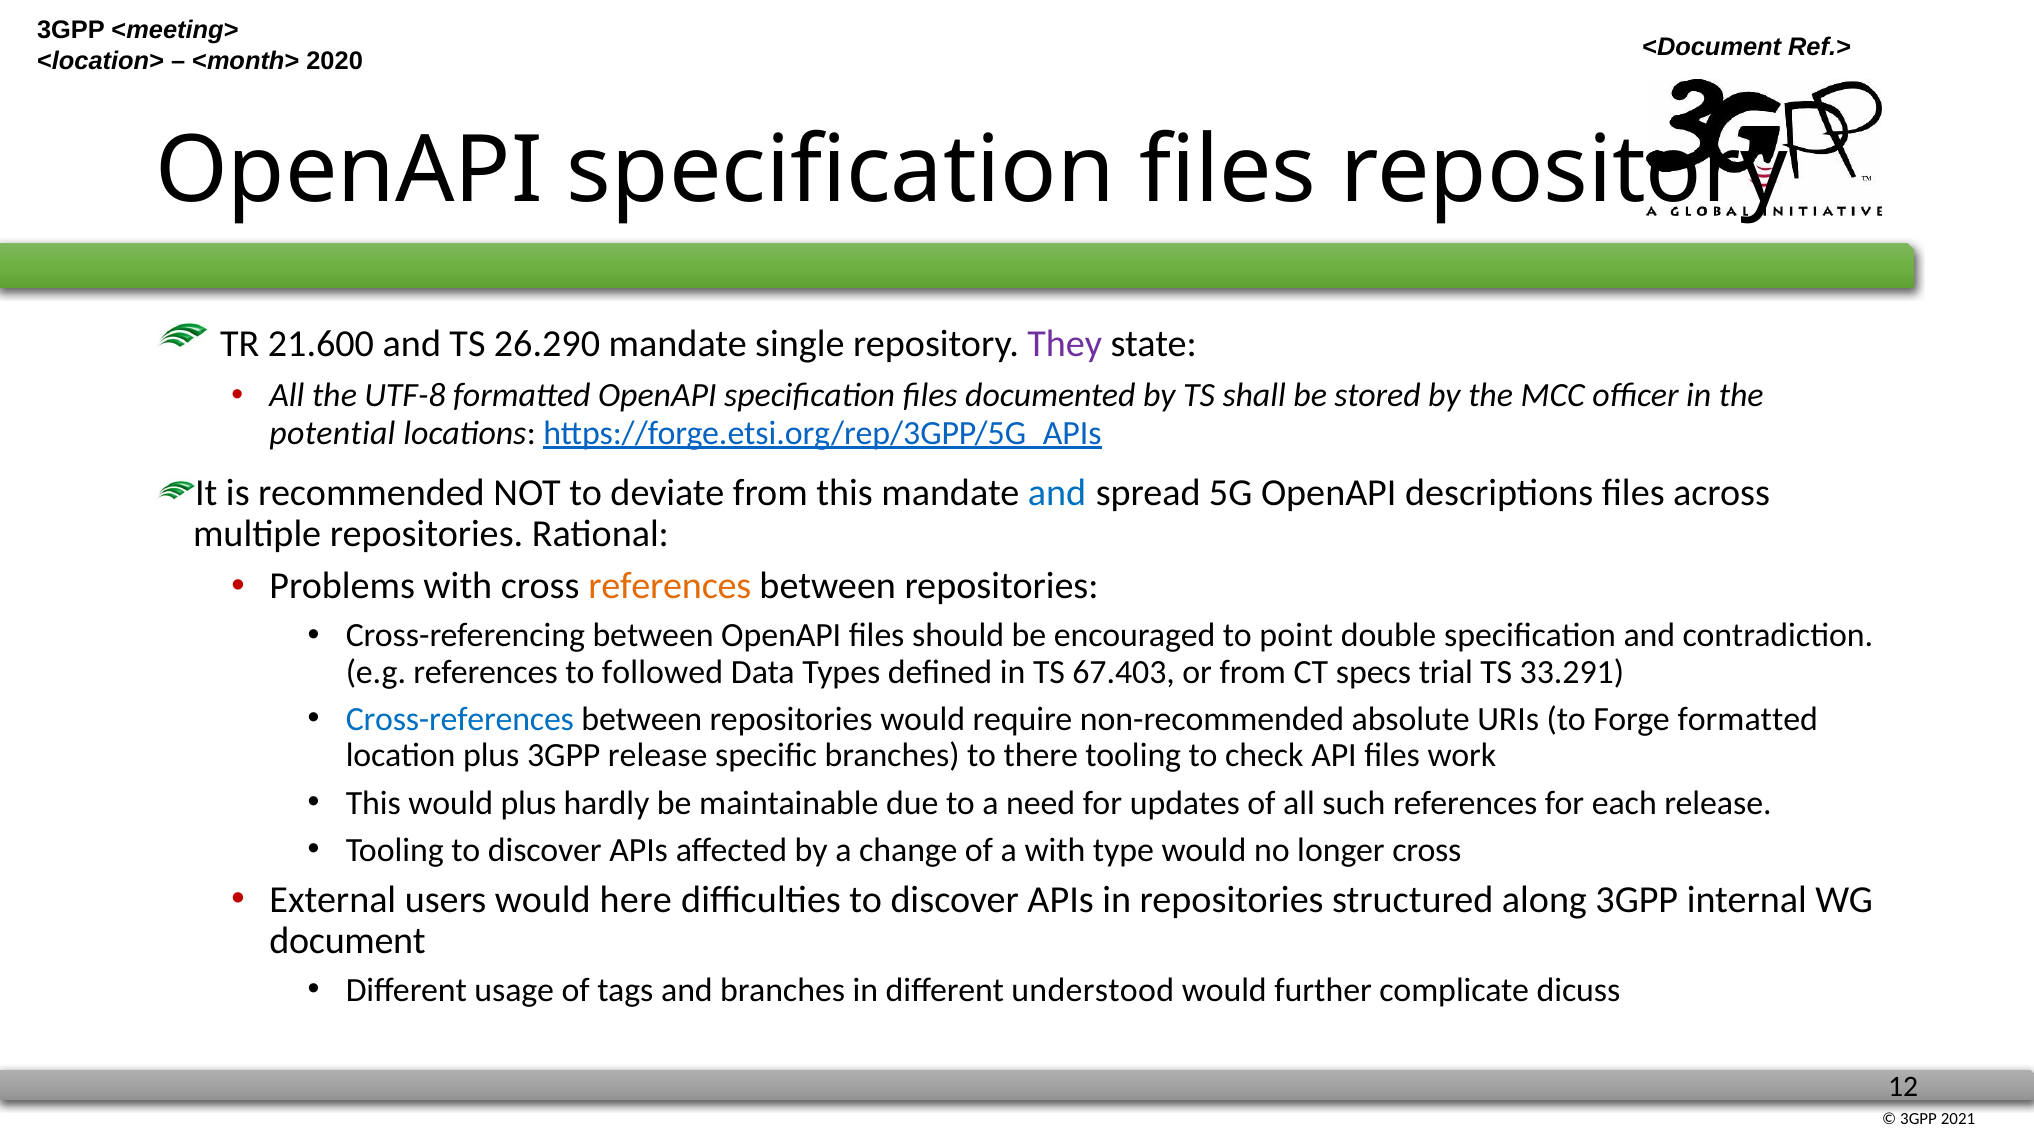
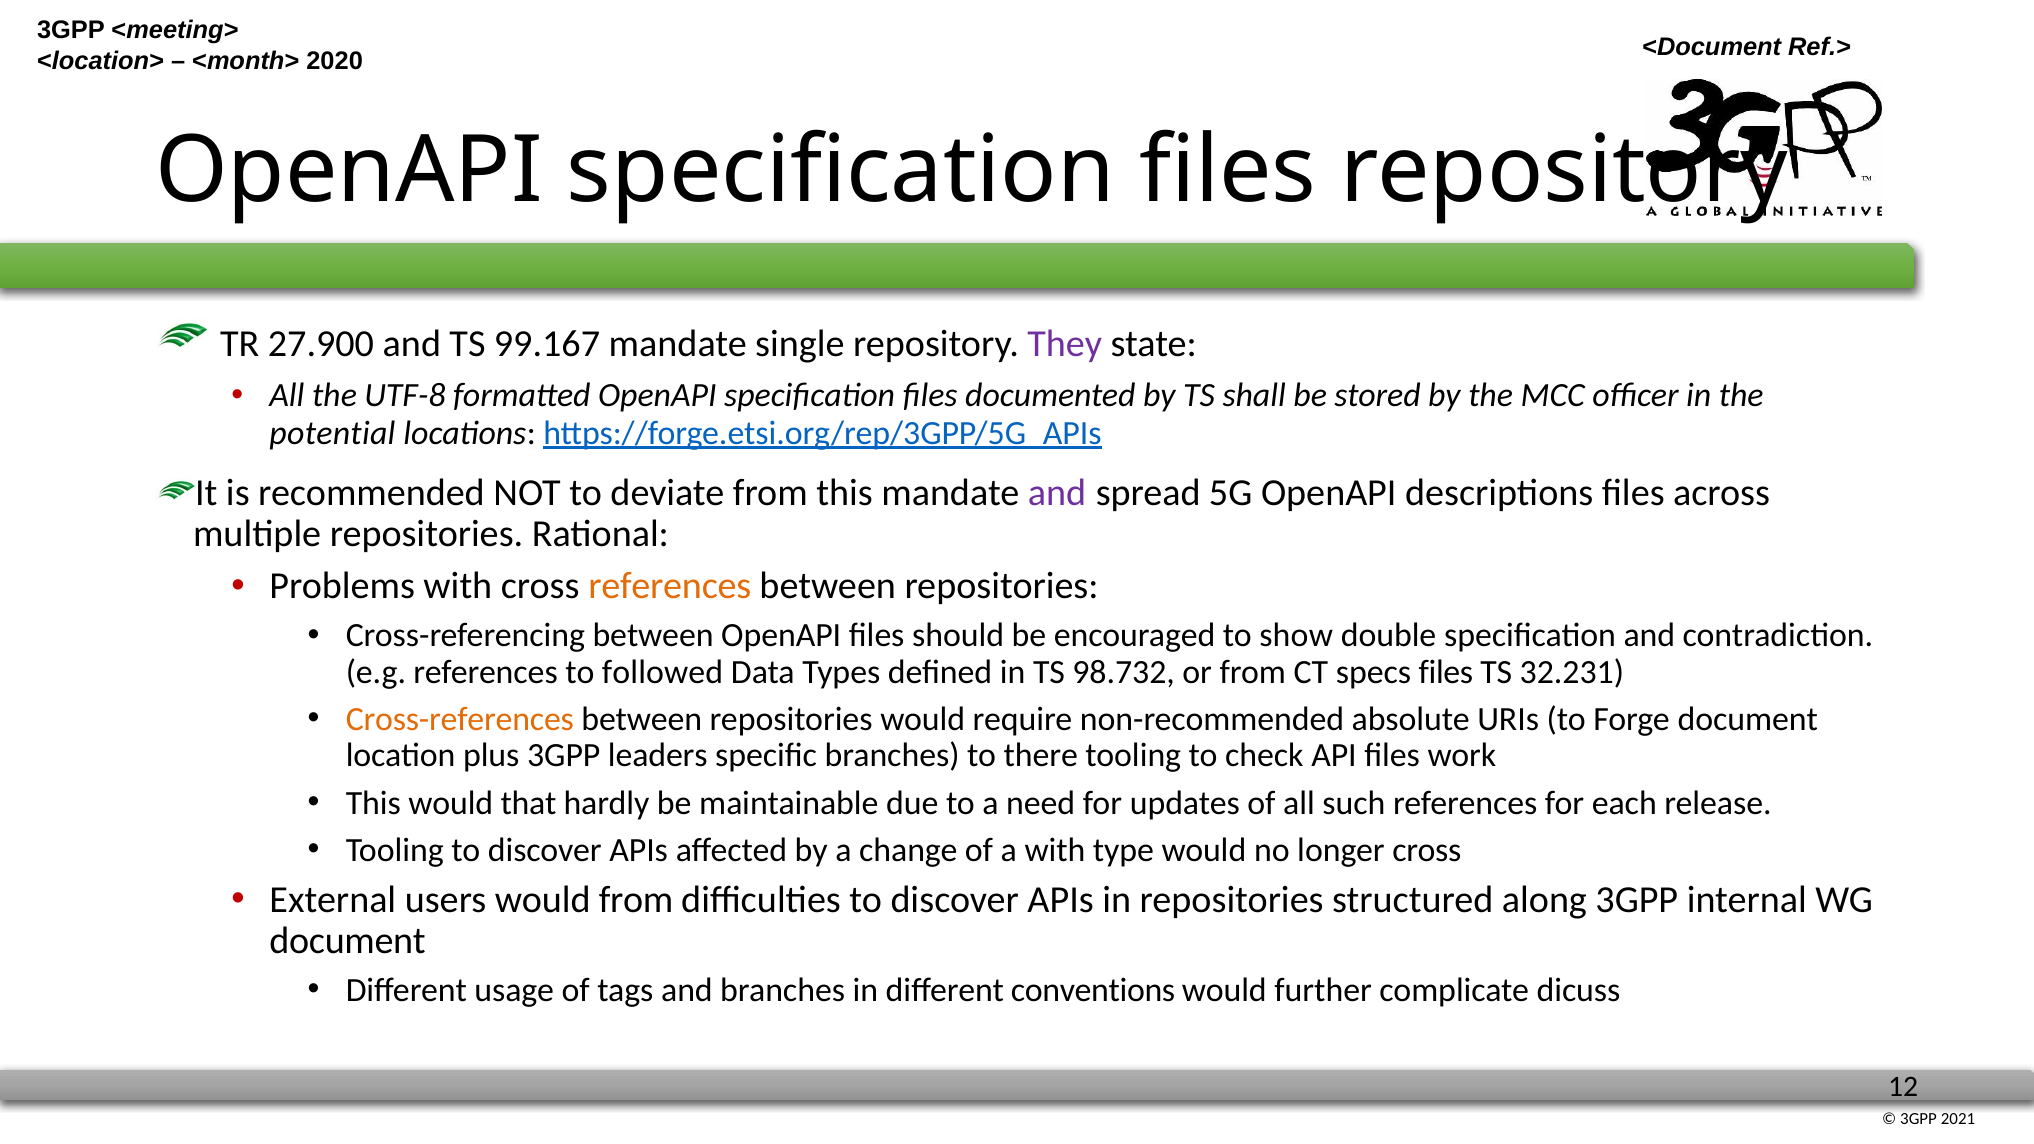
21.600: 21.600 -> 27.900
26.290: 26.290 -> 99.167
and at (1057, 493) colour: blue -> purple
point: point -> show
67.403: 67.403 -> 98.732
specs trial: trial -> files
33.291: 33.291 -> 32.231
Cross-references colour: blue -> orange
Forge formatted: formatted -> document
3GPP release: release -> leaders
would plus: plus -> that
would here: here -> from
understood: understood -> conventions
